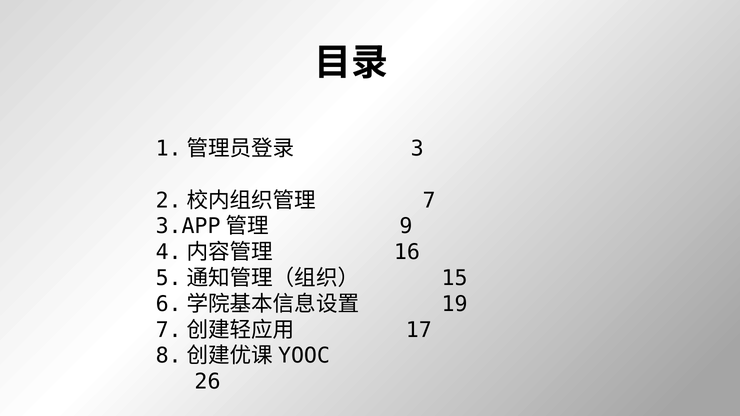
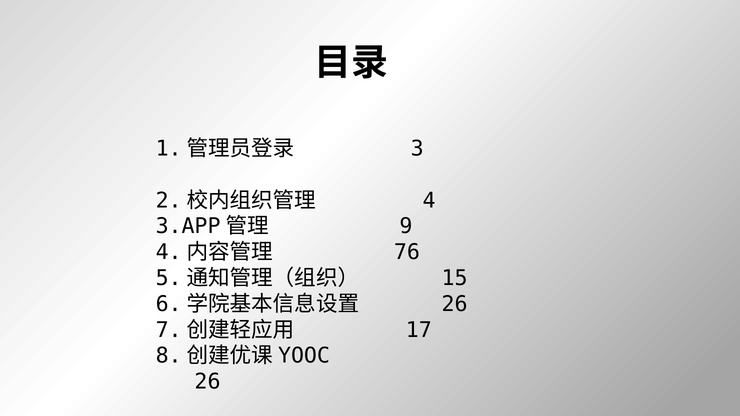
7: 7 -> 4
16: 16 -> 76
19 at (455, 304): 19 -> 26
